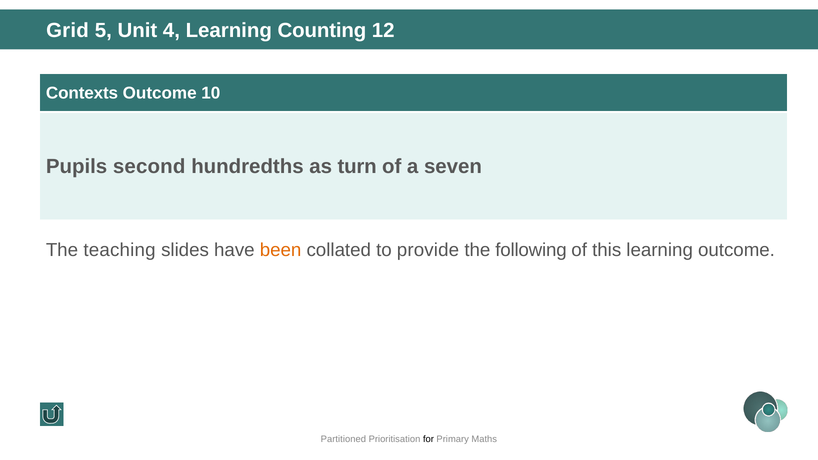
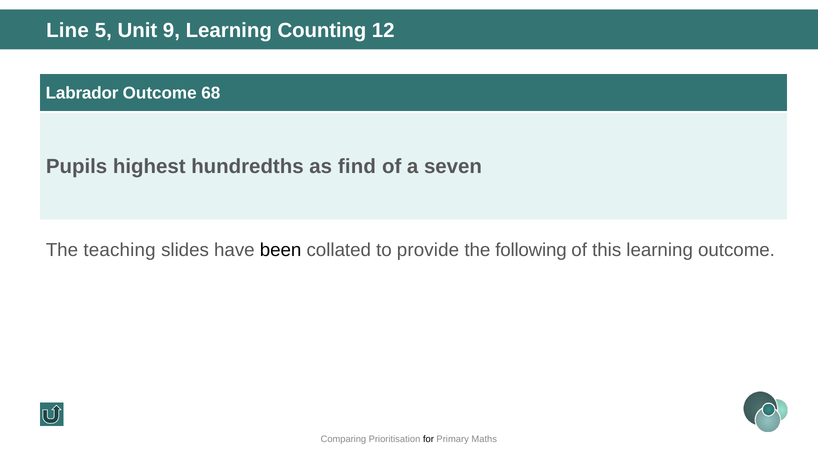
Grid: Grid -> Line
4: 4 -> 9
Contexts: Contexts -> Labrador
10: 10 -> 68
second: second -> highest
turn: turn -> find
been colour: orange -> black
Partitioned: Partitioned -> Comparing
